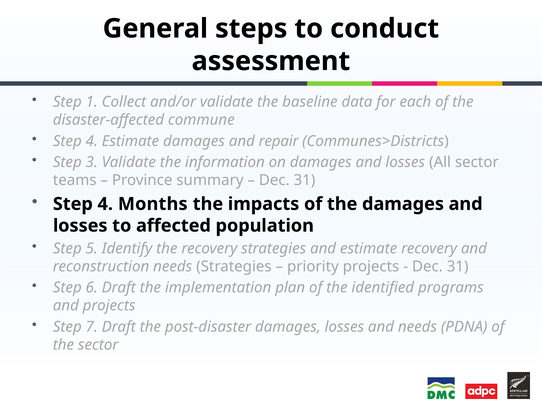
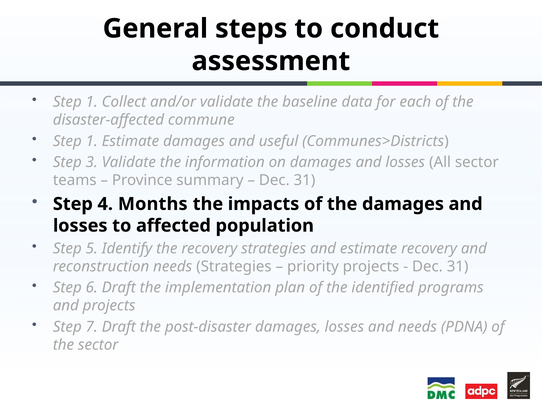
4 at (92, 141): 4 -> 1
repair: repair -> useful
